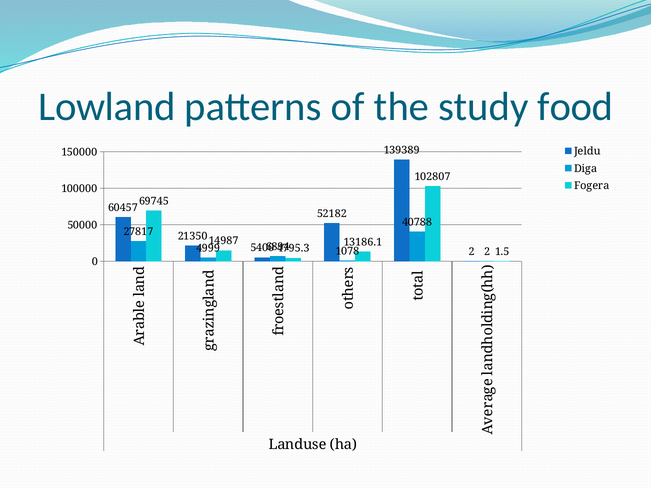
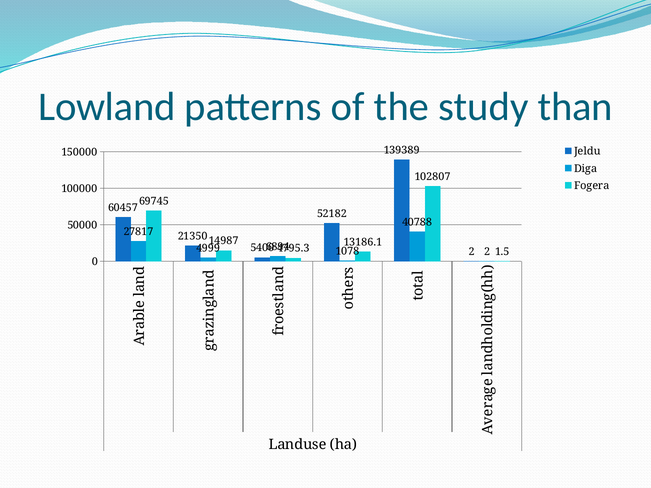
food: food -> than
